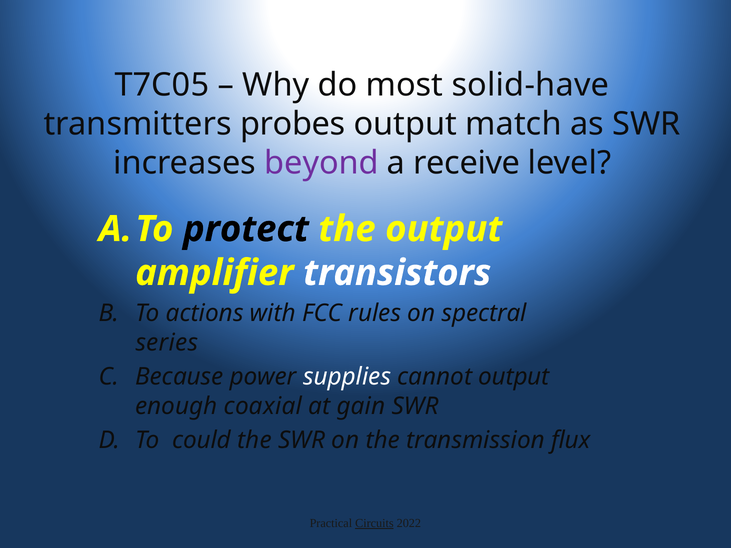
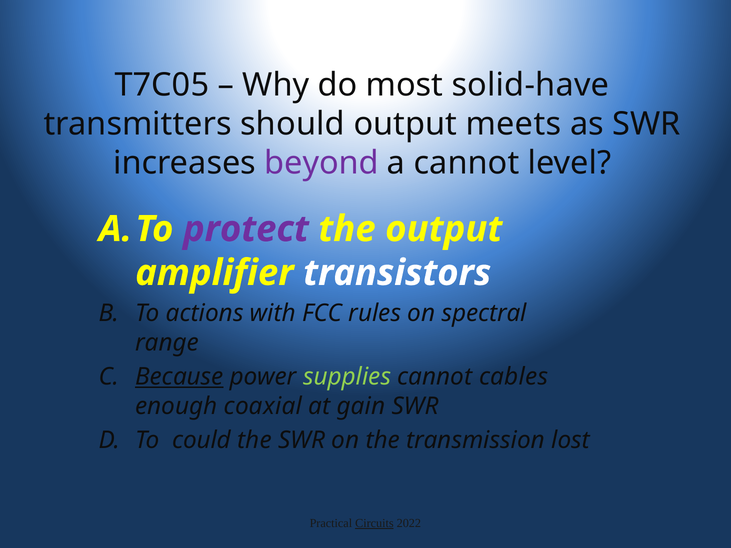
probes: probes -> should
match: match -> meets
a receive: receive -> cannot
protect colour: black -> purple
series: series -> range
Because underline: none -> present
supplies colour: white -> light green
cannot output: output -> cables
flux: flux -> lost
